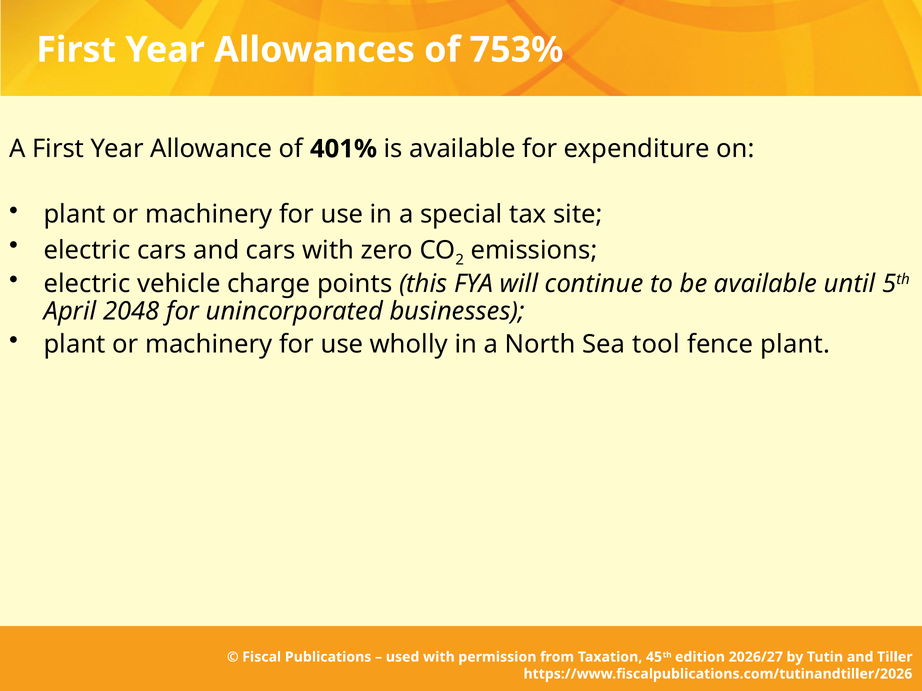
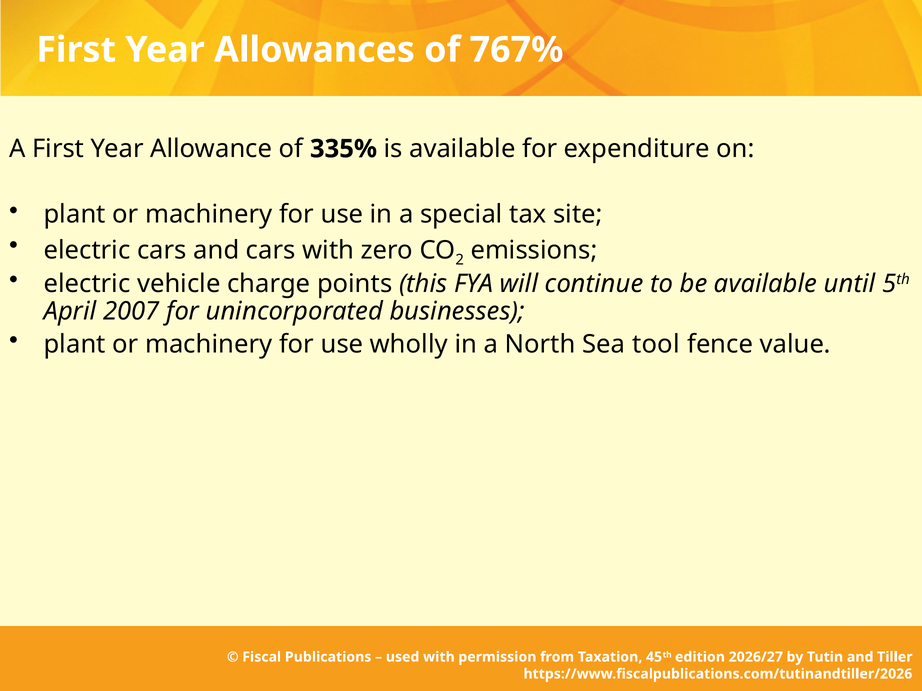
753%: 753% -> 767%
401%: 401% -> 335%
2048: 2048 -> 2007
fence plant: plant -> value
